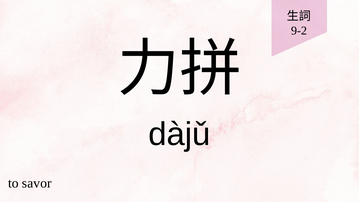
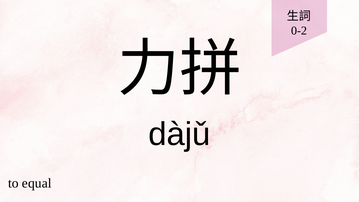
9-2: 9-2 -> 0-2
savor: savor -> equal
